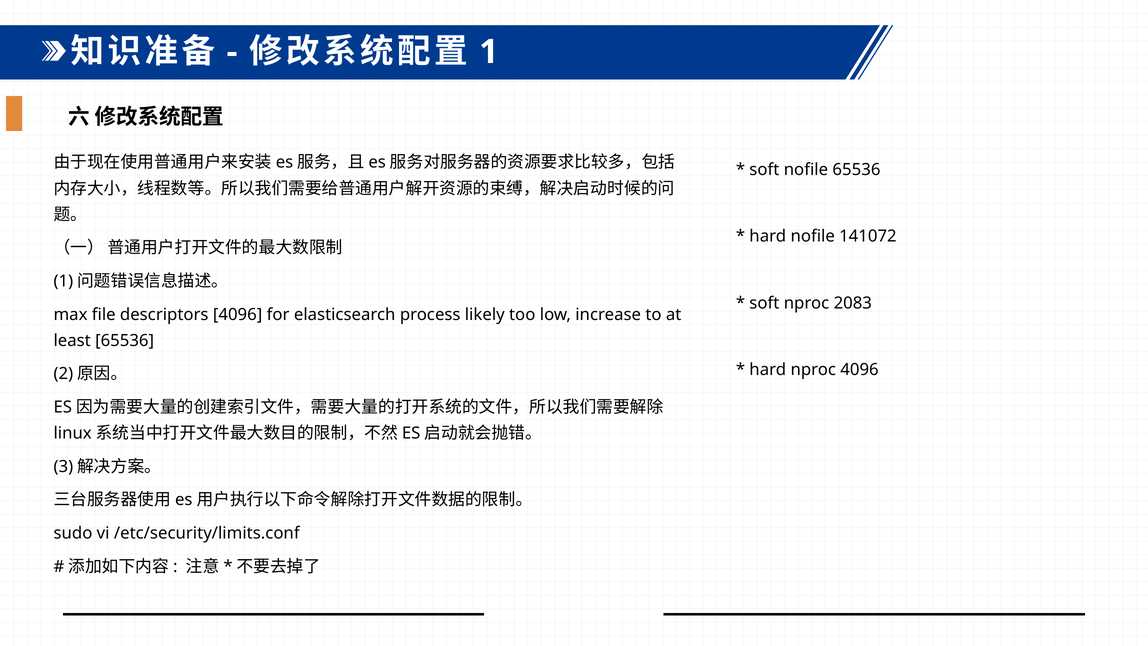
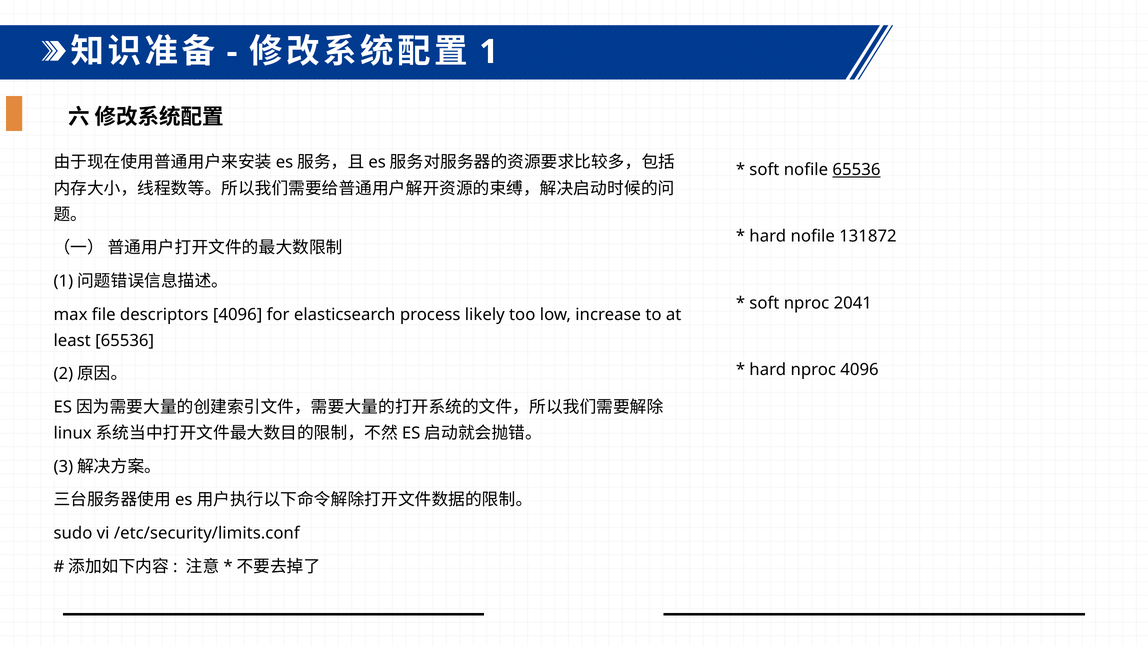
65536 at (856, 170) underline: none -> present
141072: 141072 -> 131872
2083: 2083 -> 2041
